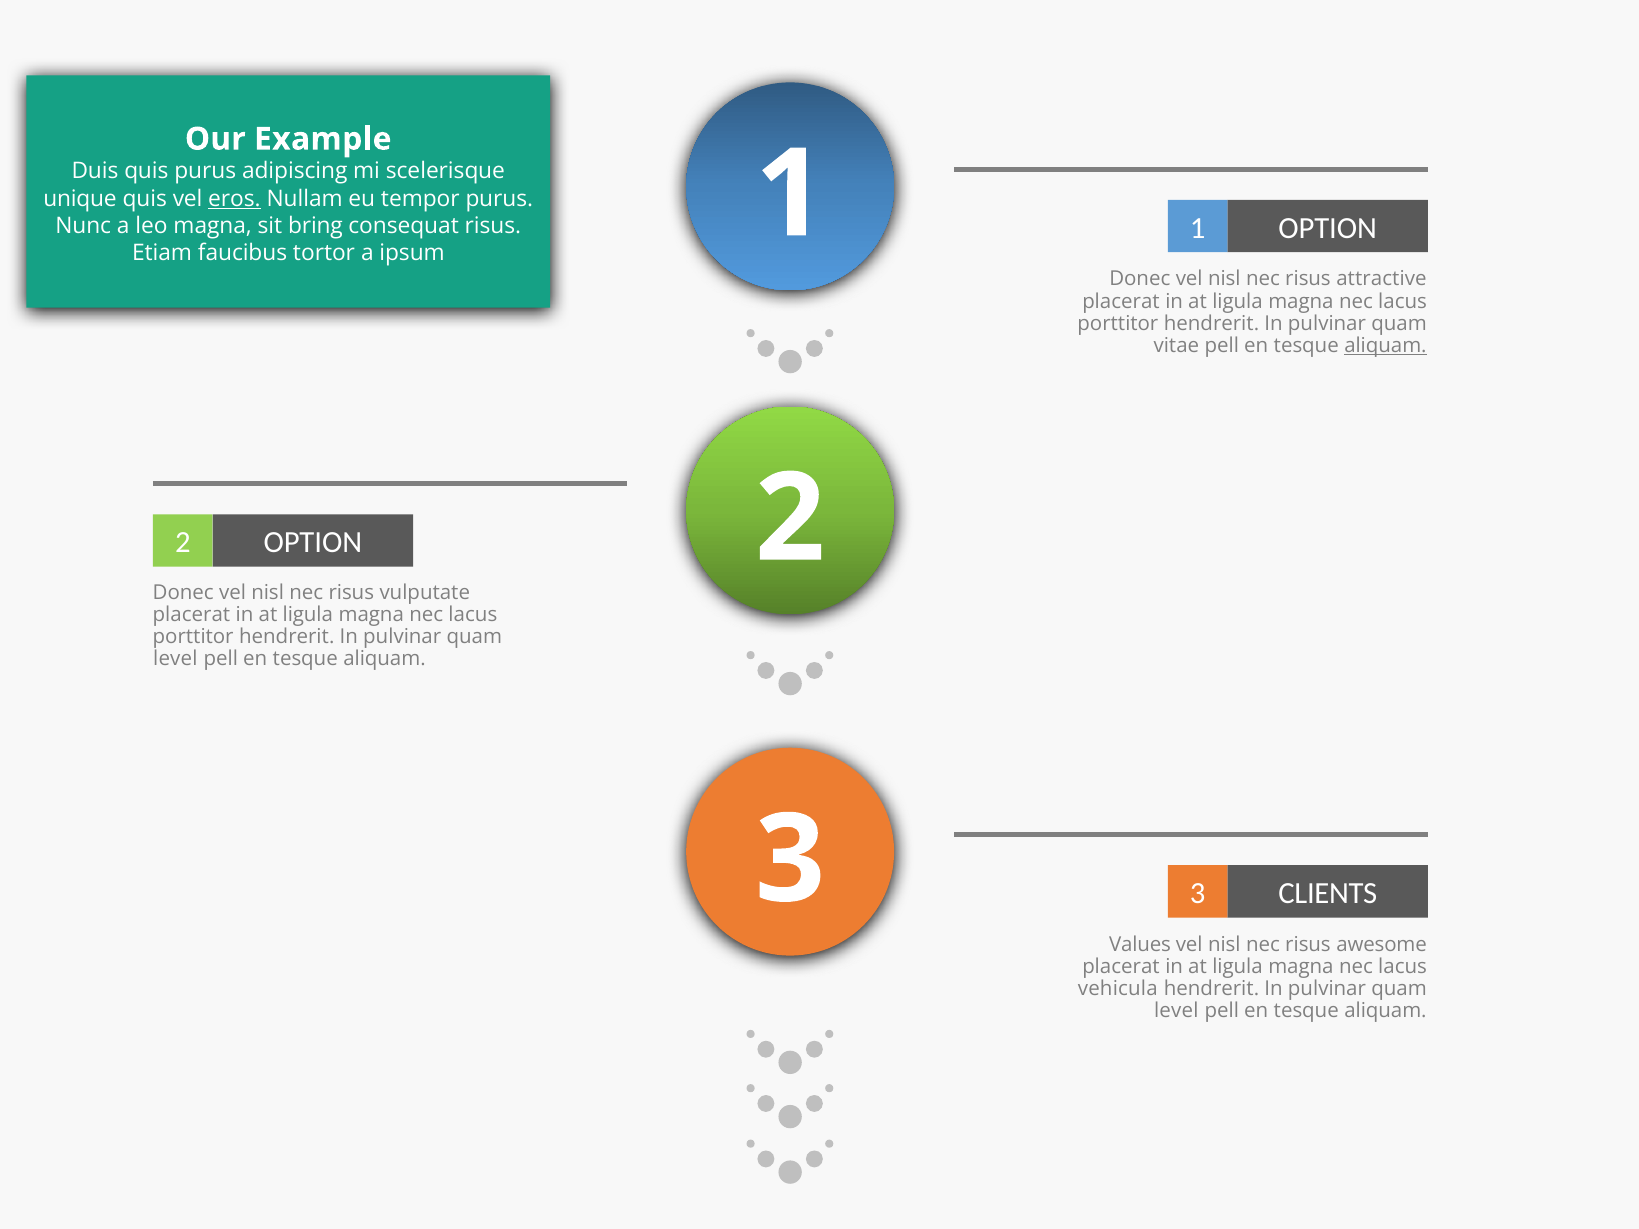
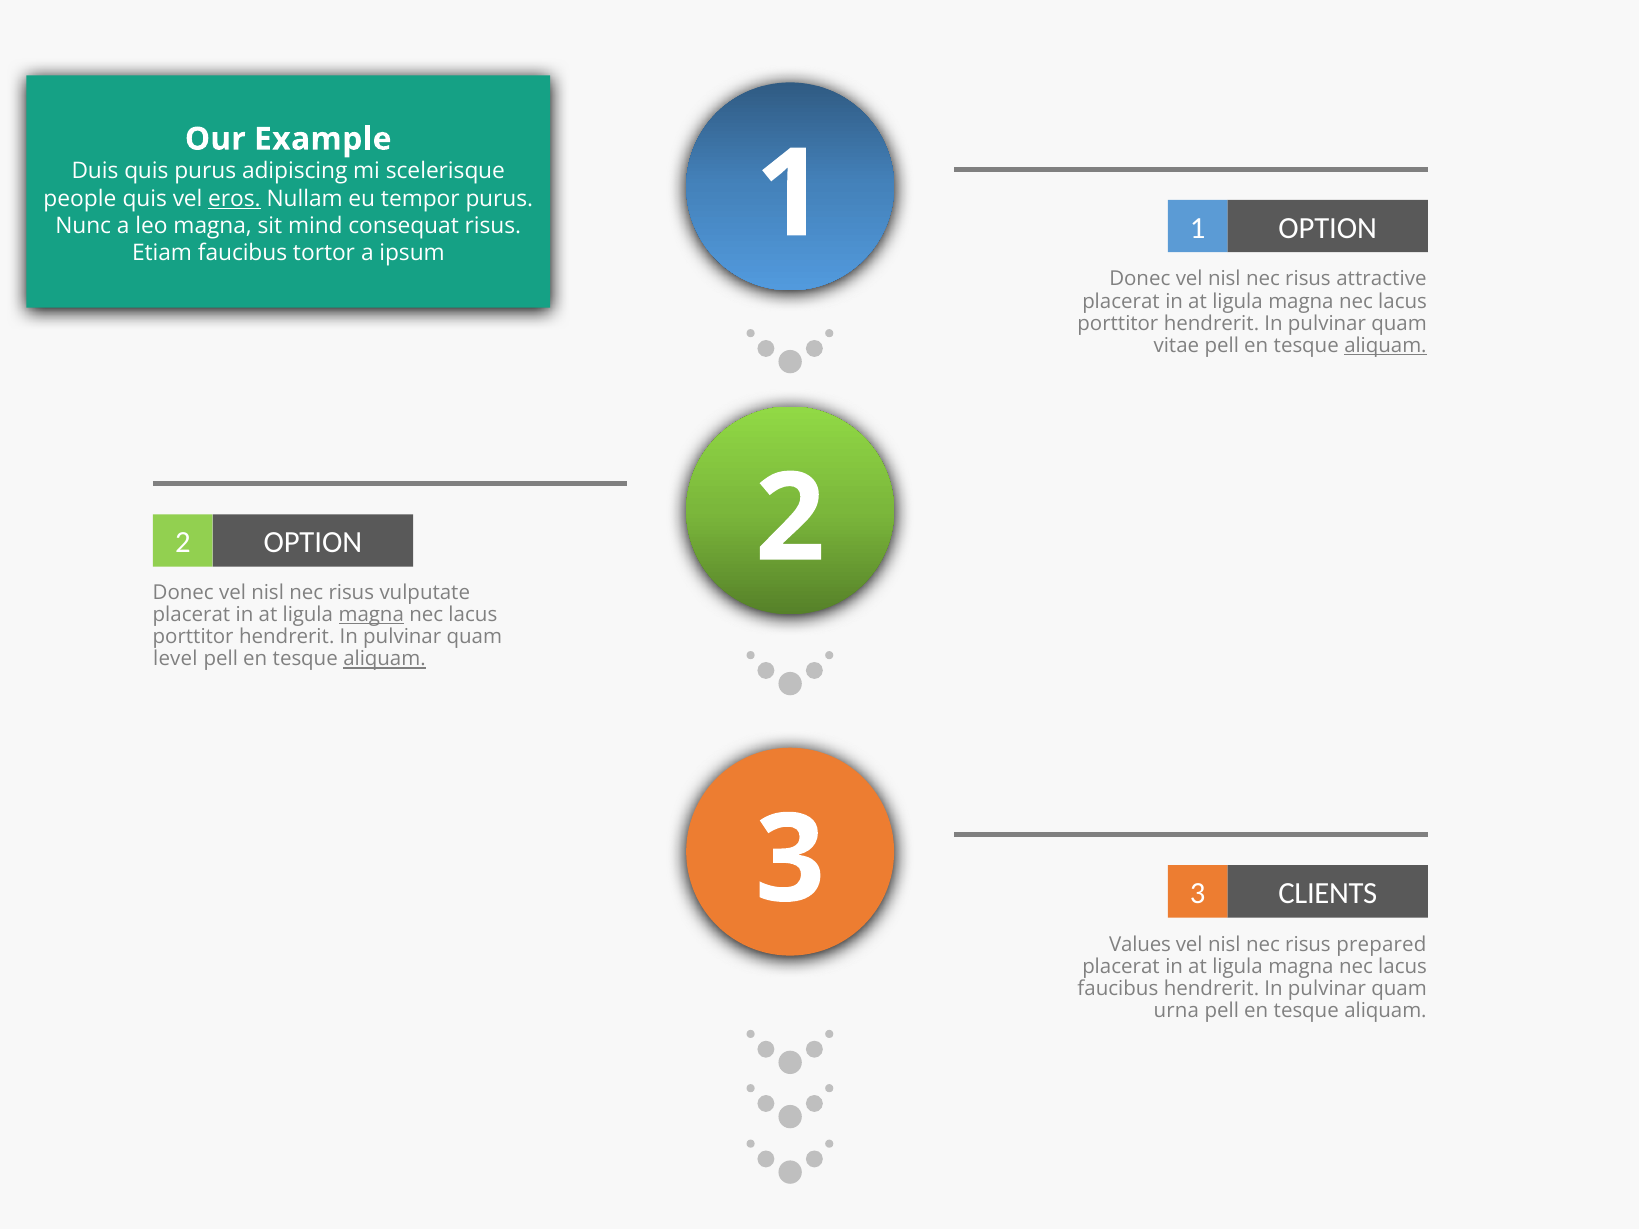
unique: unique -> people
bring: bring -> mind
magna at (371, 615) underline: none -> present
aliquam at (384, 659) underline: none -> present
awesome: awesome -> prepared
vehicula at (1118, 989): vehicula -> faucibus
level at (1176, 1011): level -> urna
